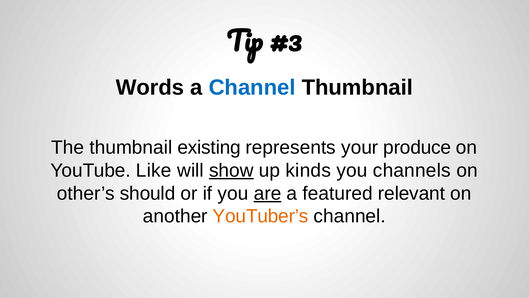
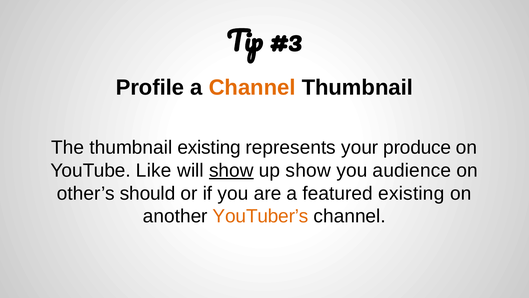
Words: Words -> Profile
Channel at (252, 88) colour: blue -> orange
up kinds: kinds -> show
channels: channels -> audience
are underline: present -> none
featured relevant: relevant -> existing
